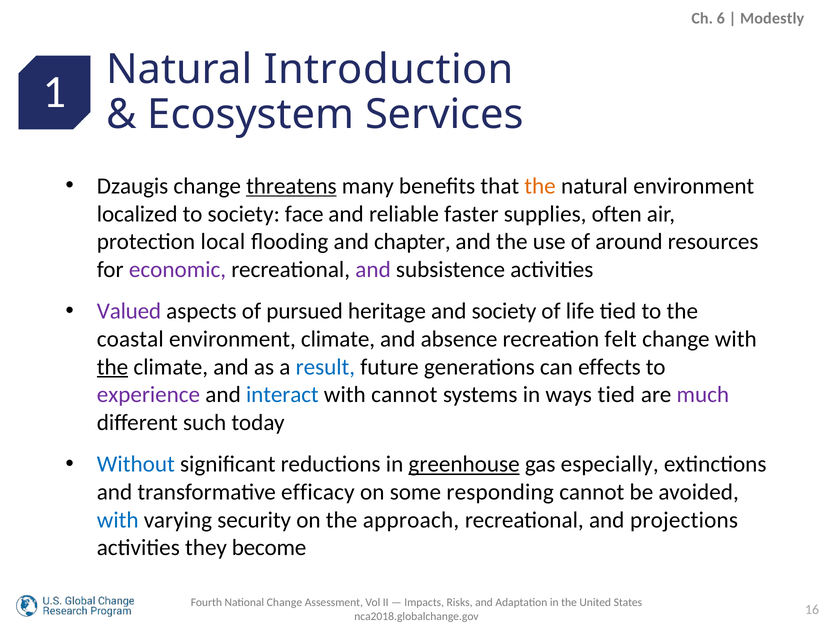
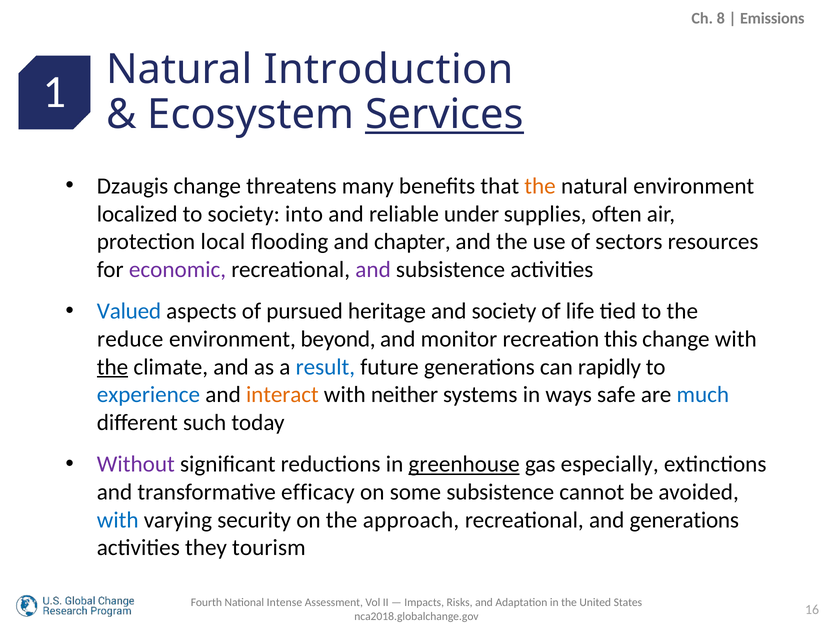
6: 6 -> 8
Modestly: Modestly -> Emissions
Services underline: none -> present
threatens underline: present -> none
face: face -> into
faster: faster -> under
around: around -> sectors
Valued colour: purple -> blue
coastal: coastal -> reduce
environment climate: climate -> beyond
absence: absence -> monitor
felt: felt -> this
effects: effects -> rapidly
experience colour: purple -> blue
interact colour: blue -> orange
with cannot: cannot -> neither
ways tied: tied -> safe
much colour: purple -> blue
Without colour: blue -> purple
some responding: responding -> subsistence
and projections: projections -> generations
become: become -> tourism
Change at (284, 602): Change -> Intense
